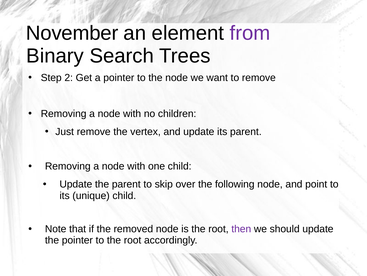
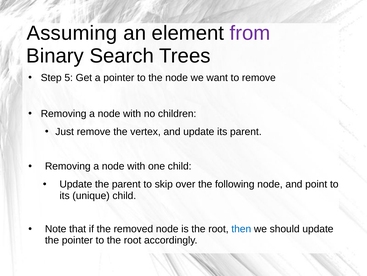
November: November -> Assuming
2: 2 -> 5
then colour: purple -> blue
